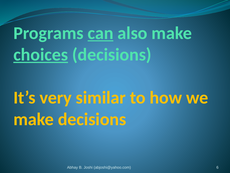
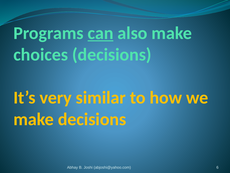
choices underline: present -> none
